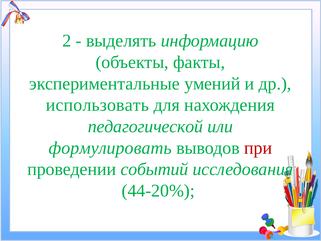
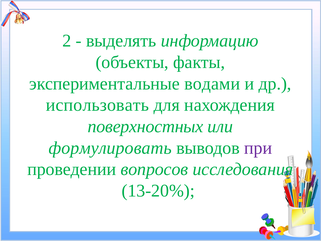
умений: умений -> водами
педагогической: педагогической -> поверхностных
при colour: red -> purple
событий: событий -> вопросов
44-20%: 44-20% -> 13-20%
